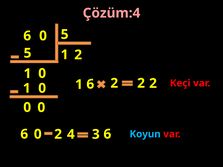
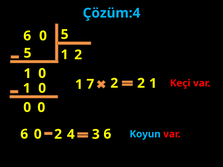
Çözüm:4 colour: pink -> light blue
1 6: 6 -> 7
2 2 2: 2 -> 1
